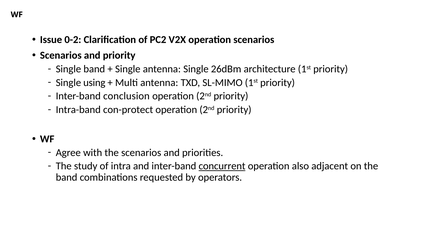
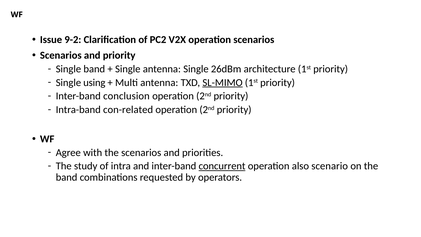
0-2: 0-2 -> 9-2
SL-MIMO underline: none -> present
con-protect: con-protect -> con-related
adjacent: adjacent -> scenario
